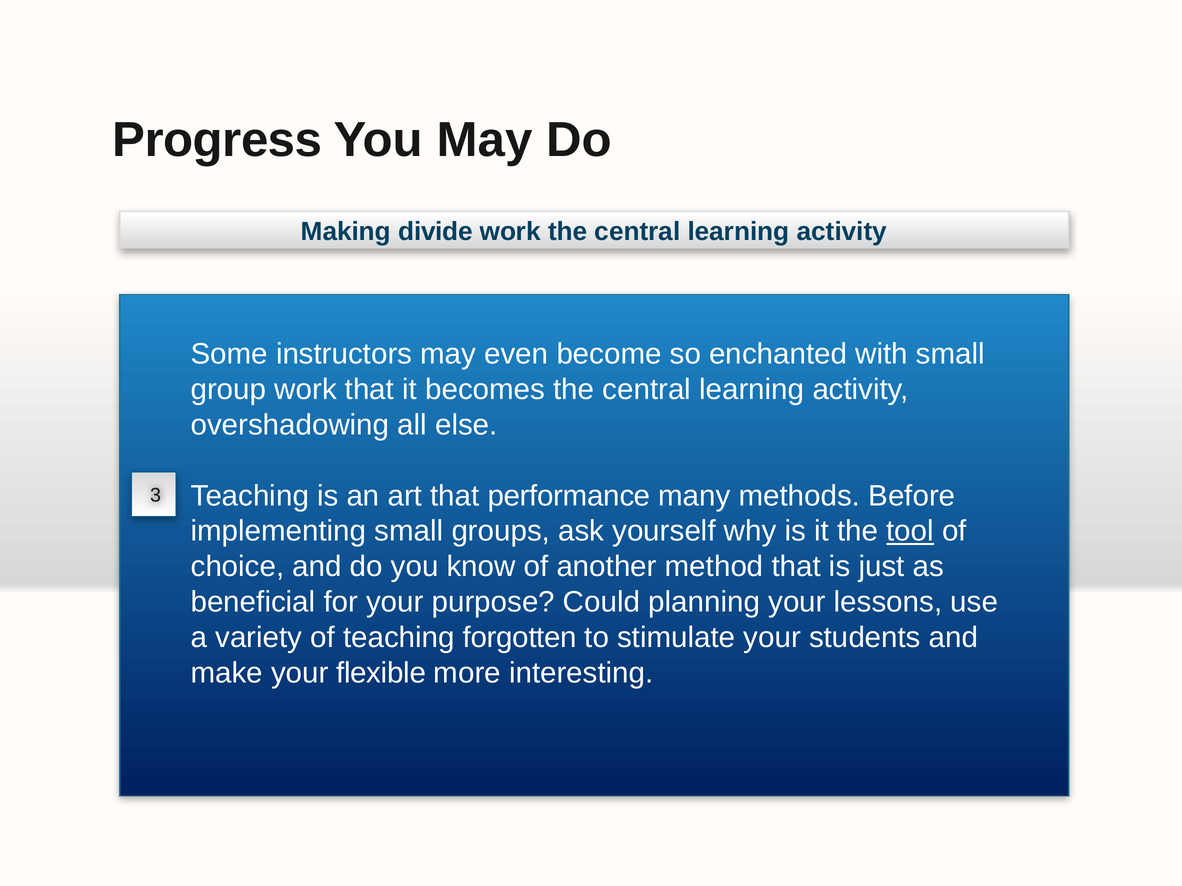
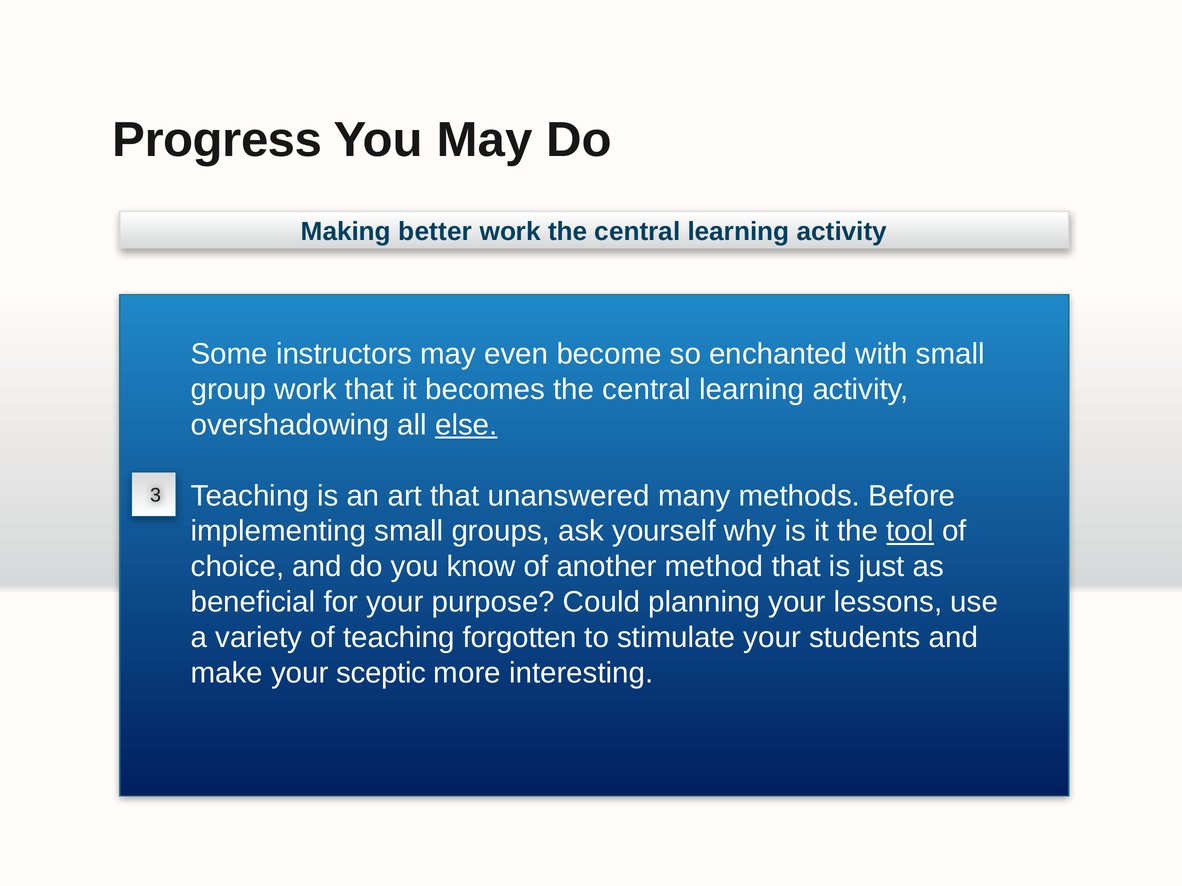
divide: divide -> better
else underline: none -> present
performance: performance -> unanswered
flexible: flexible -> sceptic
